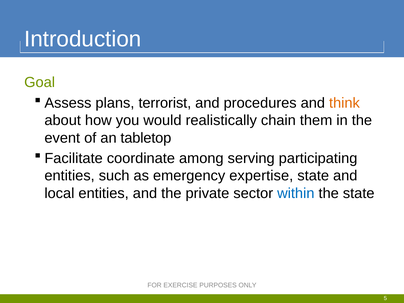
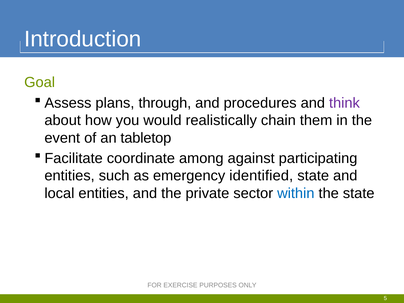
terrorist: terrorist -> through
think colour: orange -> purple
serving: serving -> against
expertise: expertise -> identified
